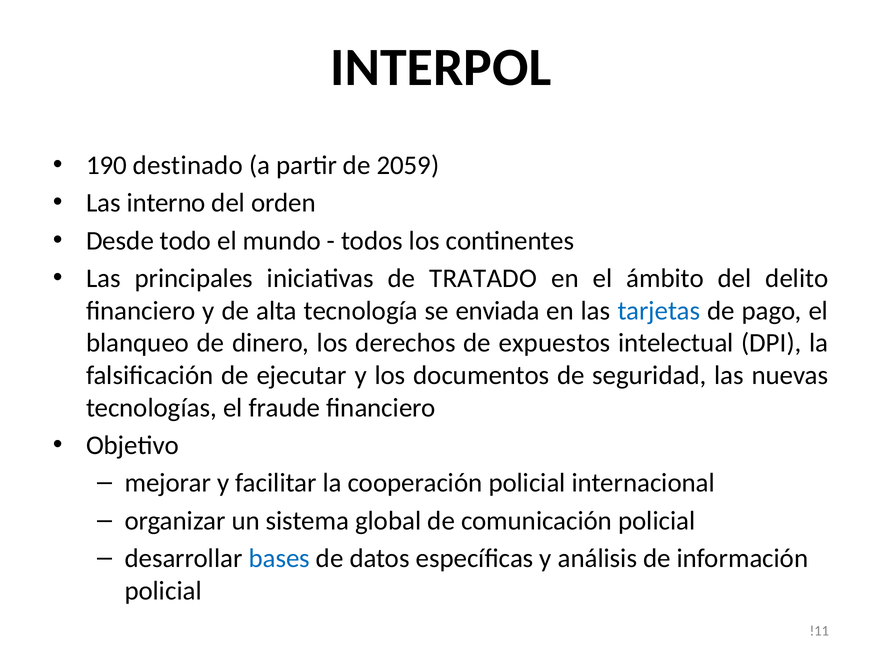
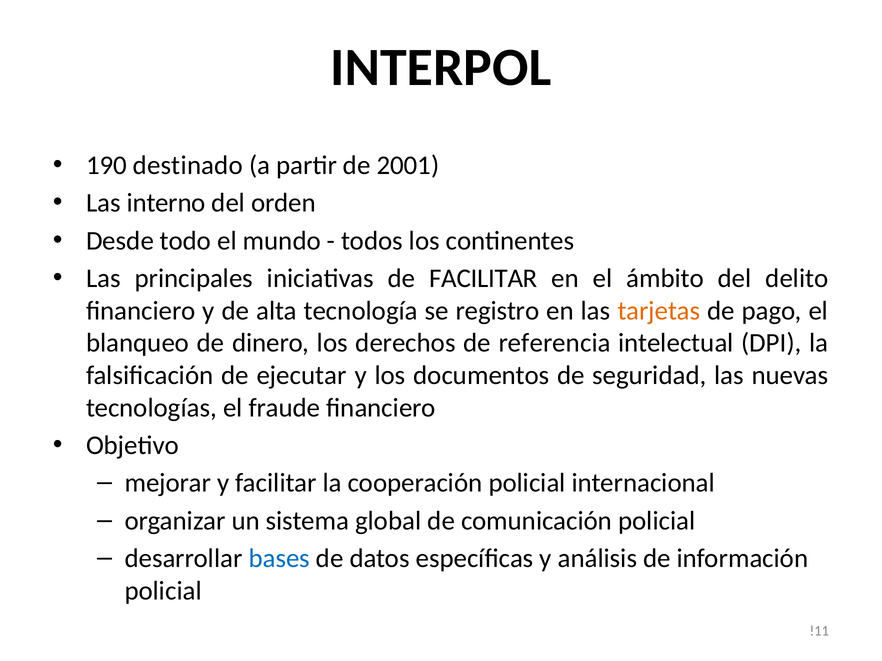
2059: 2059 -> 2001
de TRATADO: TRATADO -> FACILITAR
enviada: enviada -> registro
tarjetas colour: blue -> orange
expuestos: expuestos -> referencia
